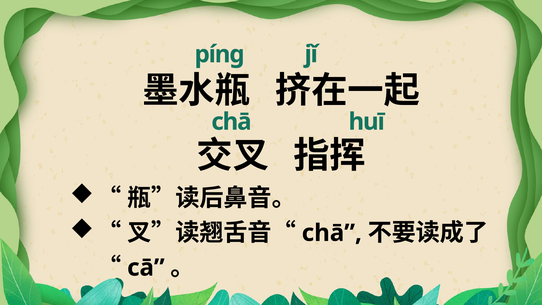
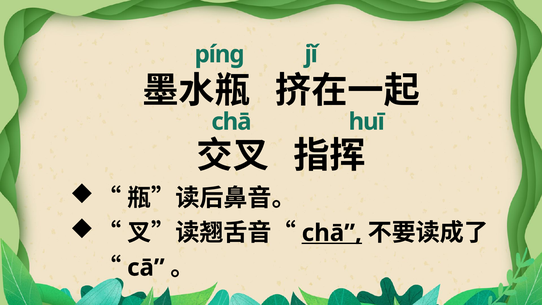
chā at (332, 233) underline: none -> present
